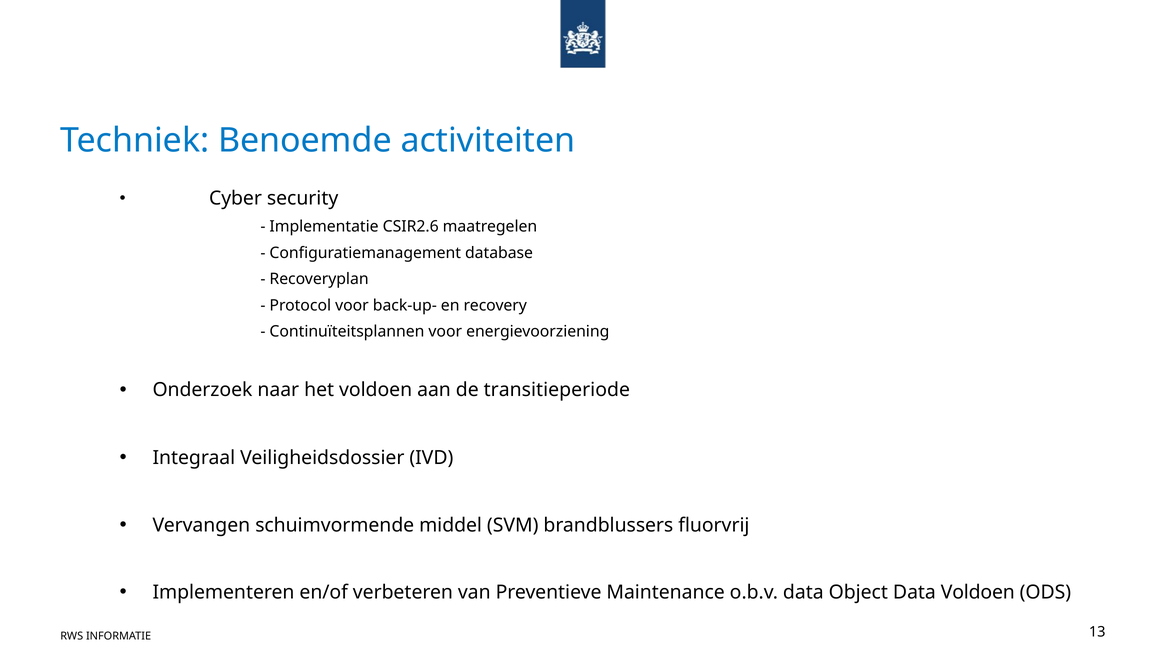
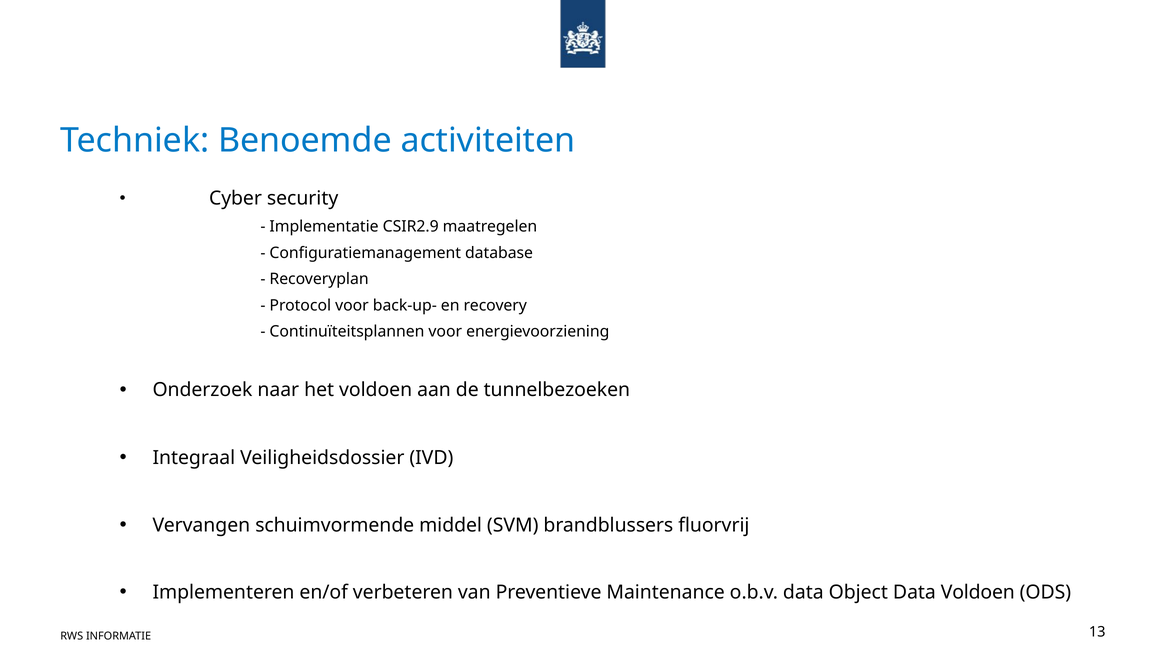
CSIR2.6: CSIR2.6 -> CSIR2.9
transitieperiode: transitieperiode -> tunnelbezoeken
